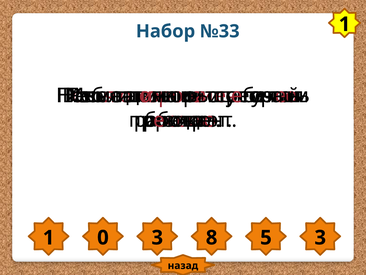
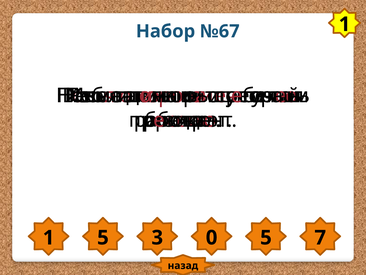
№33: №33 -> №67
1 0: 0 -> 5
8: 8 -> 0
5 3: 3 -> 7
